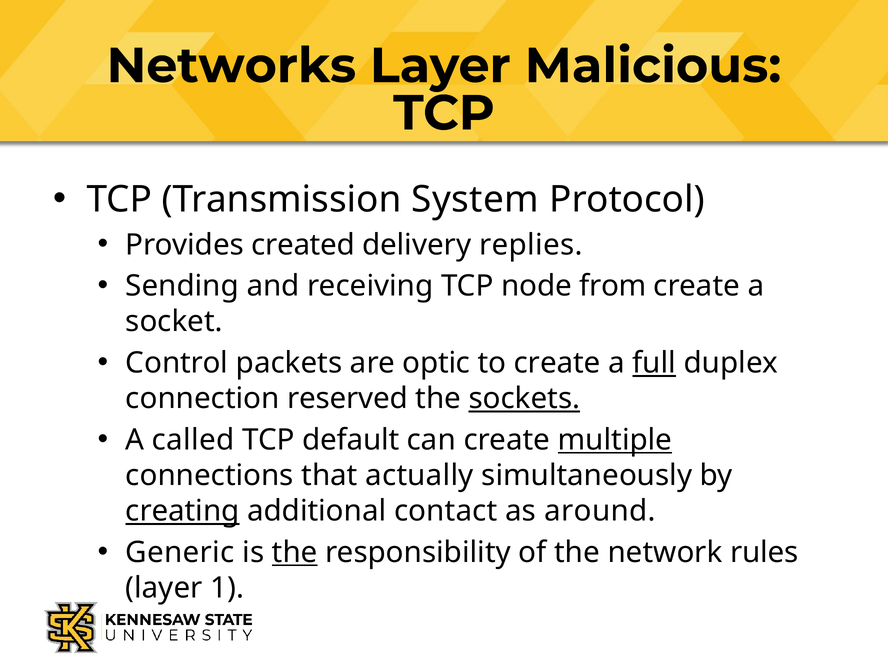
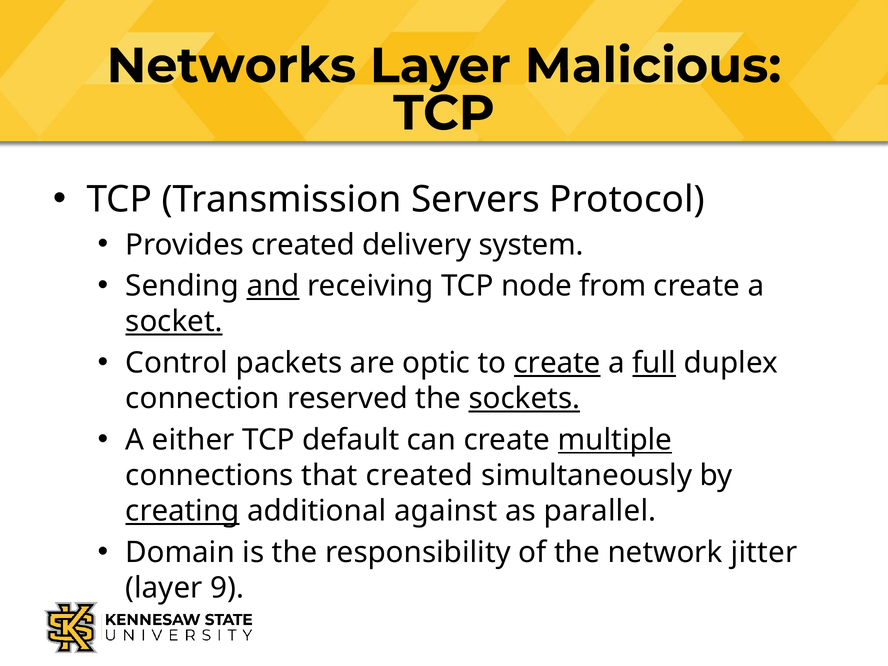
System: System -> Servers
replies: replies -> system
and underline: none -> present
socket underline: none -> present
create at (557, 363) underline: none -> present
called: called -> either
that actually: actually -> created
contact: contact -> against
around: around -> parallel
Generic: Generic -> Domain
the at (295, 553) underline: present -> none
rules: rules -> jitter
1: 1 -> 9
